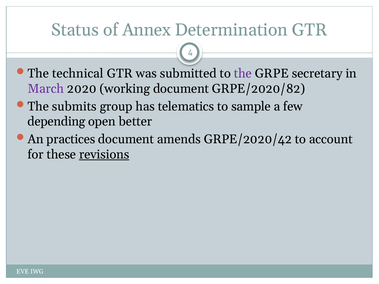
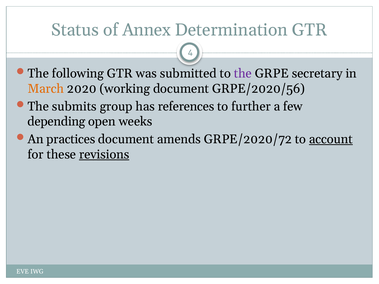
technical: technical -> following
March colour: purple -> orange
GRPE/2020/82: GRPE/2020/82 -> GRPE/2020/56
telematics: telematics -> references
sample: sample -> further
better: better -> weeks
GRPE/2020/42: GRPE/2020/42 -> GRPE/2020/72
account underline: none -> present
